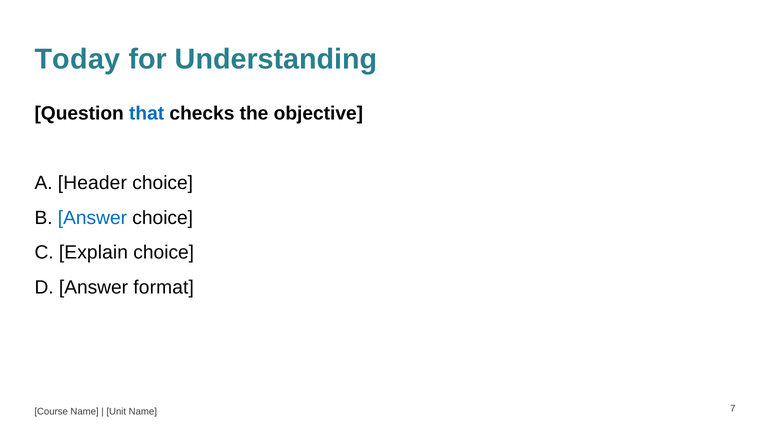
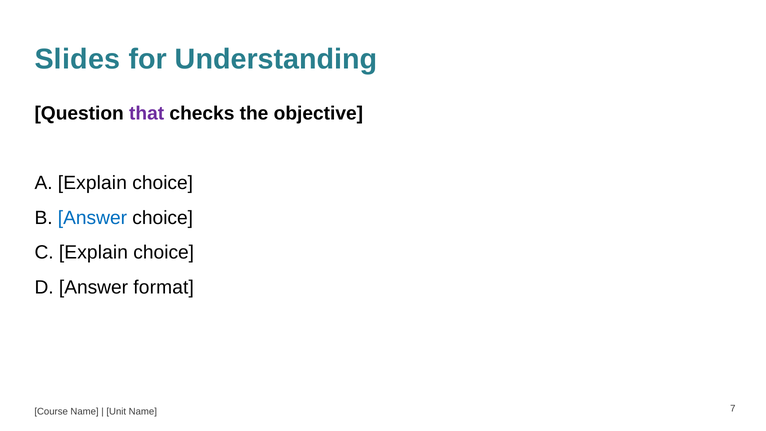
Today: Today -> Slides
that colour: blue -> purple
A Header: Header -> Explain
